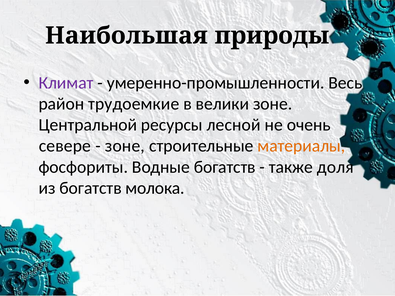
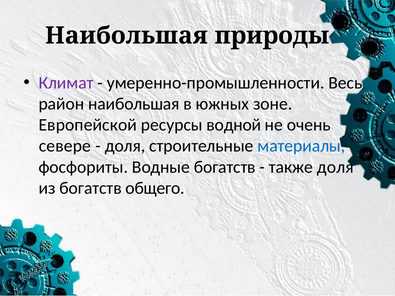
район трудоемкие: трудоемкие -> наибольшая
велики: велики -> южных
Центральной: Центральной -> Европейской
лесной: лесной -> водной
зоне at (125, 146): зоне -> доля
материалы colour: orange -> blue
молока: молока -> общего
